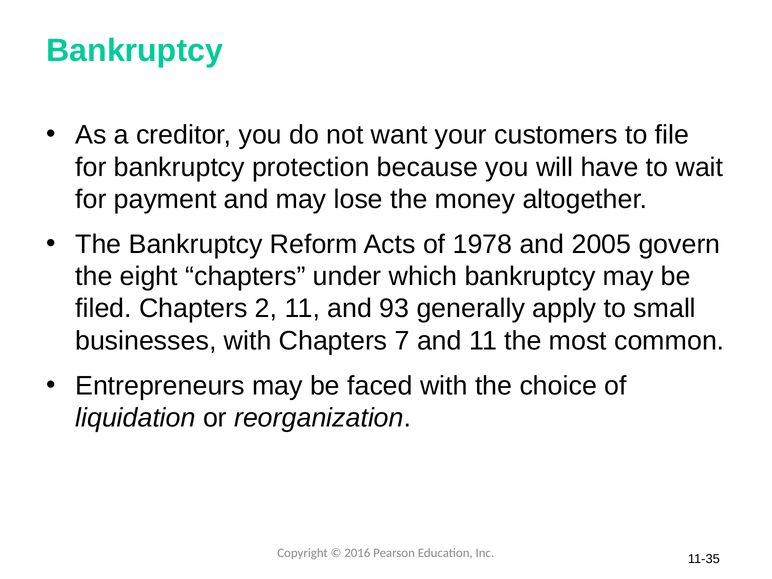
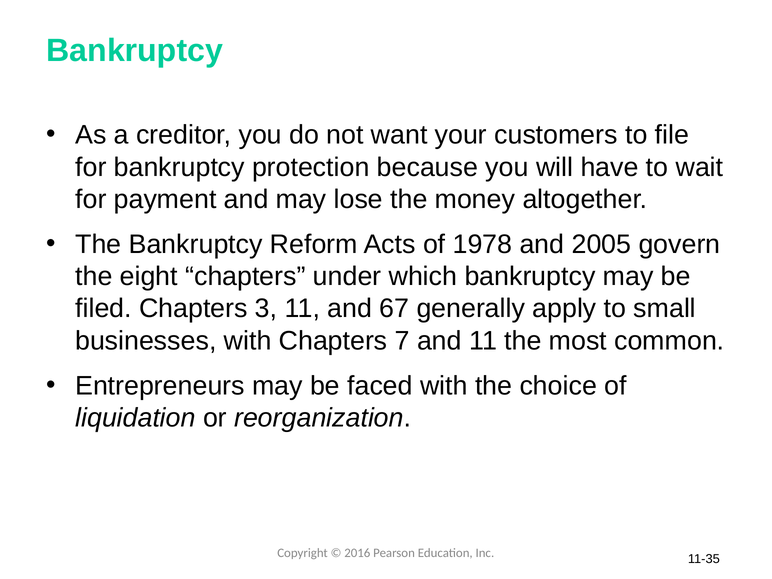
2: 2 -> 3
93: 93 -> 67
